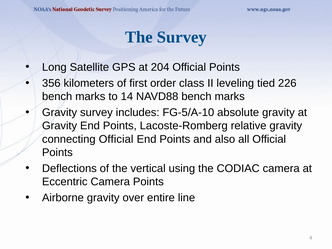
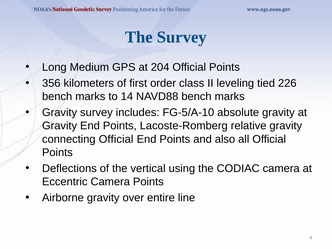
Satellite: Satellite -> Medium
